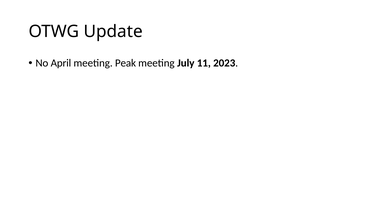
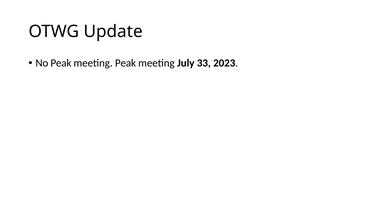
No April: April -> Peak
11: 11 -> 33
